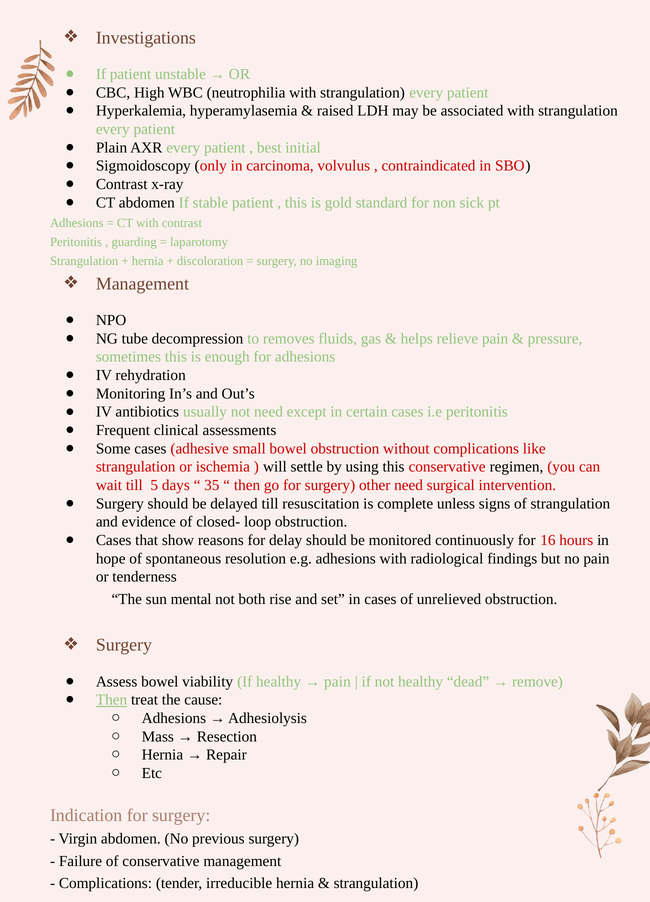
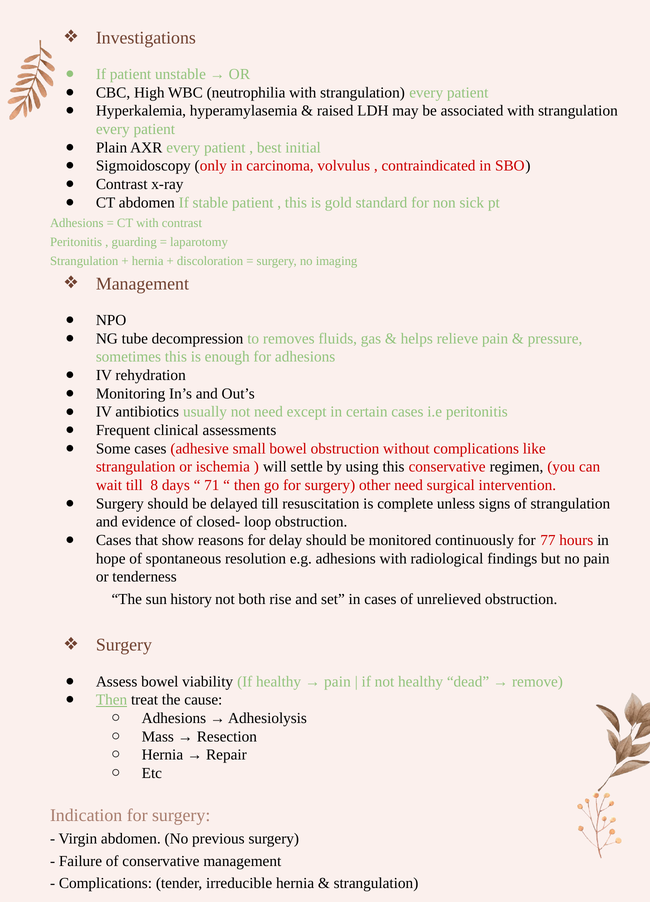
5: 5 -> 8
35: 35 -> 71
16: 16 -> 77
mental: mental -> history
